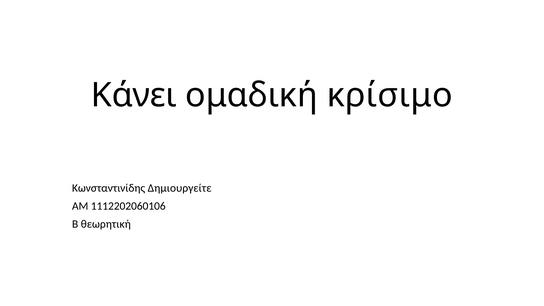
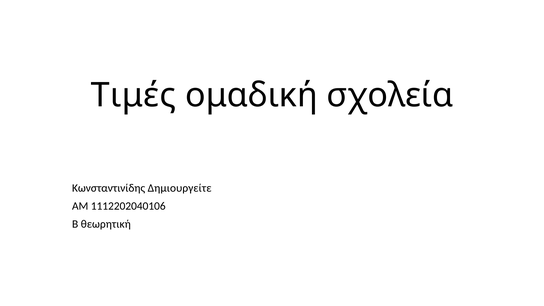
Κάνει: Κάνει -> Τιμές
κρίσιμο: κρίσιμο -> σχολεία
1112202060106: 1112202060106 -> 1112202040106
